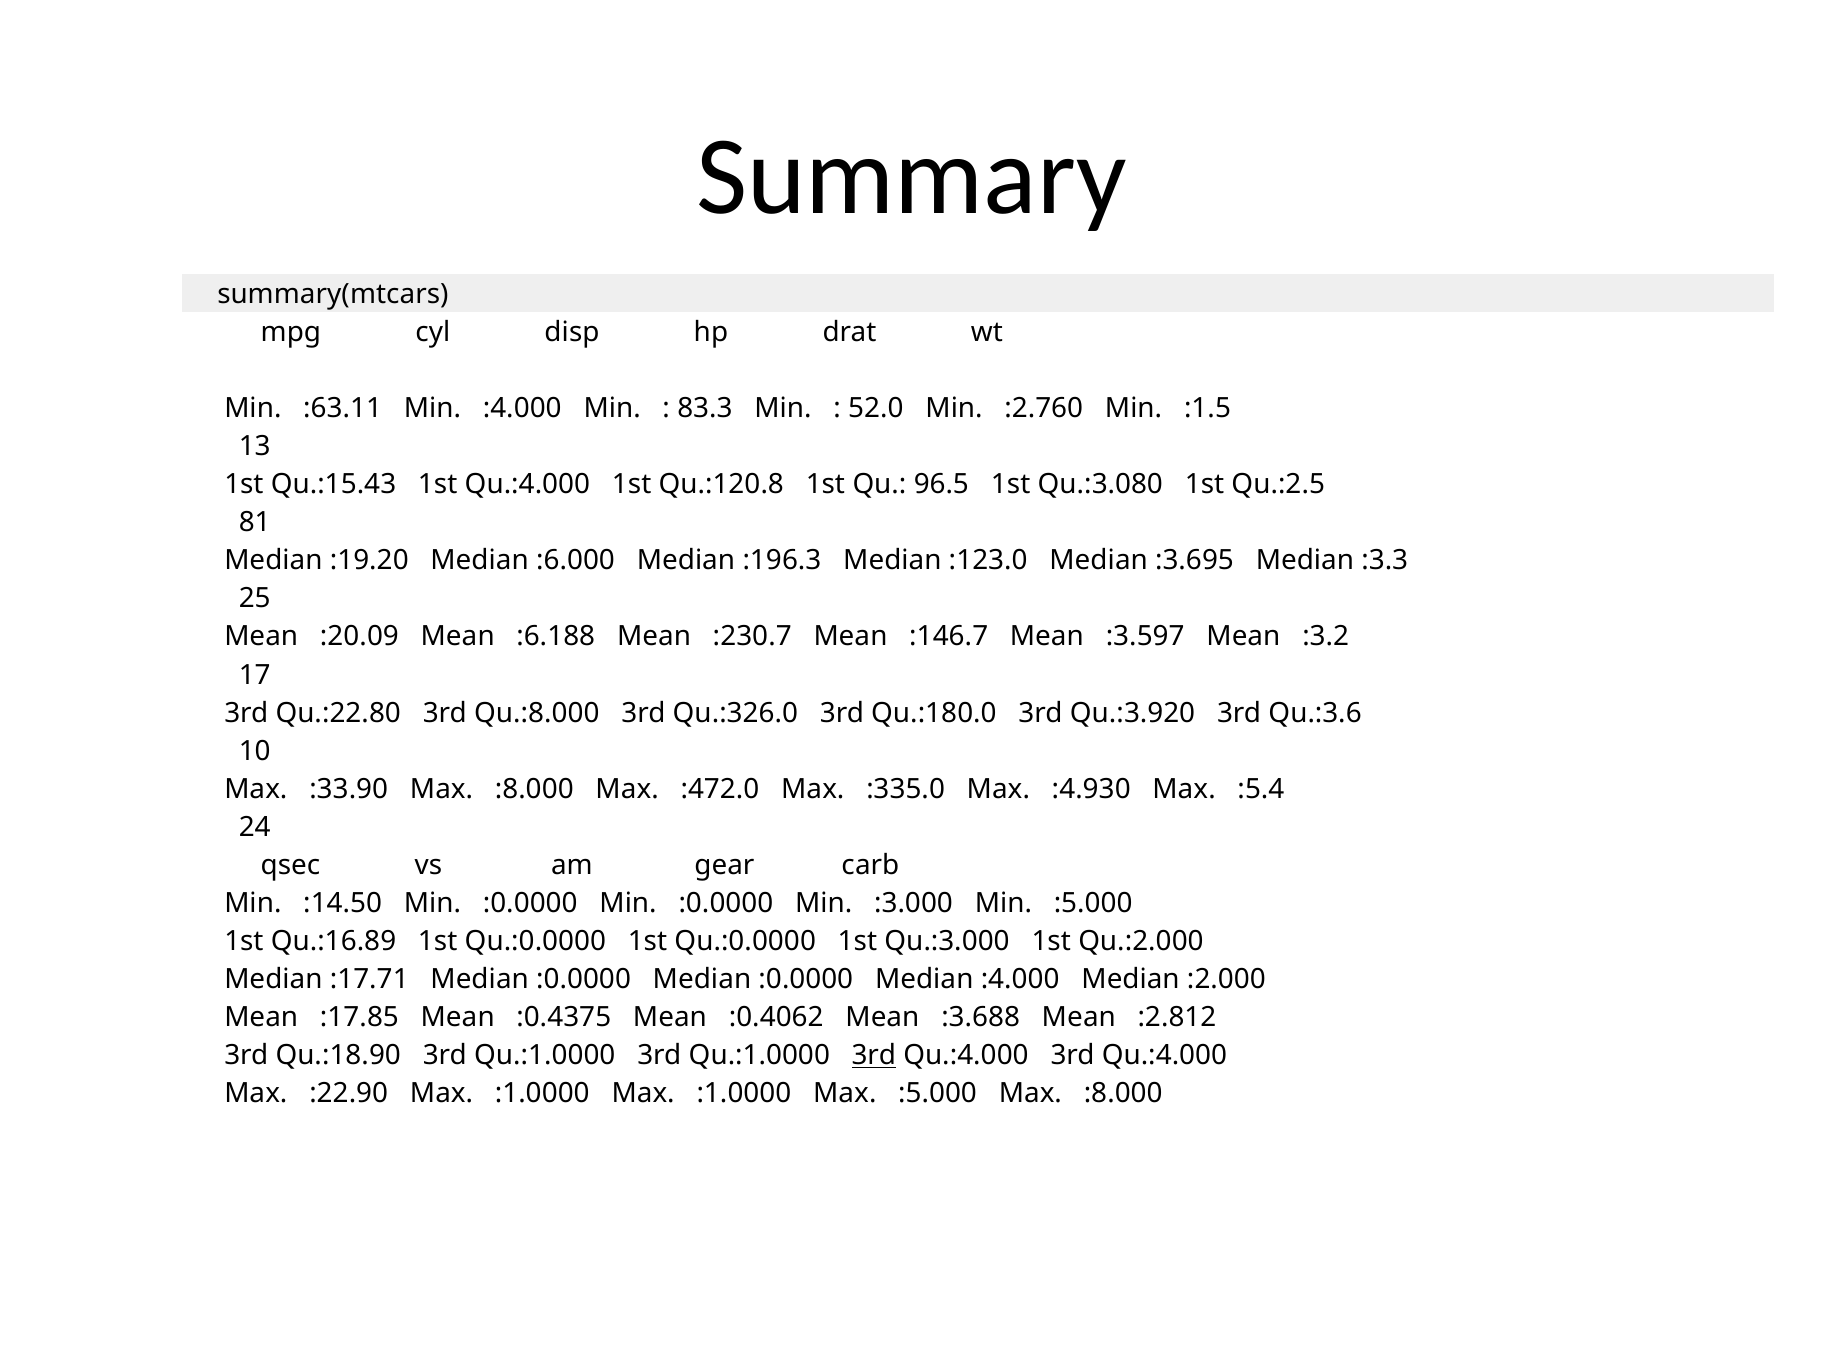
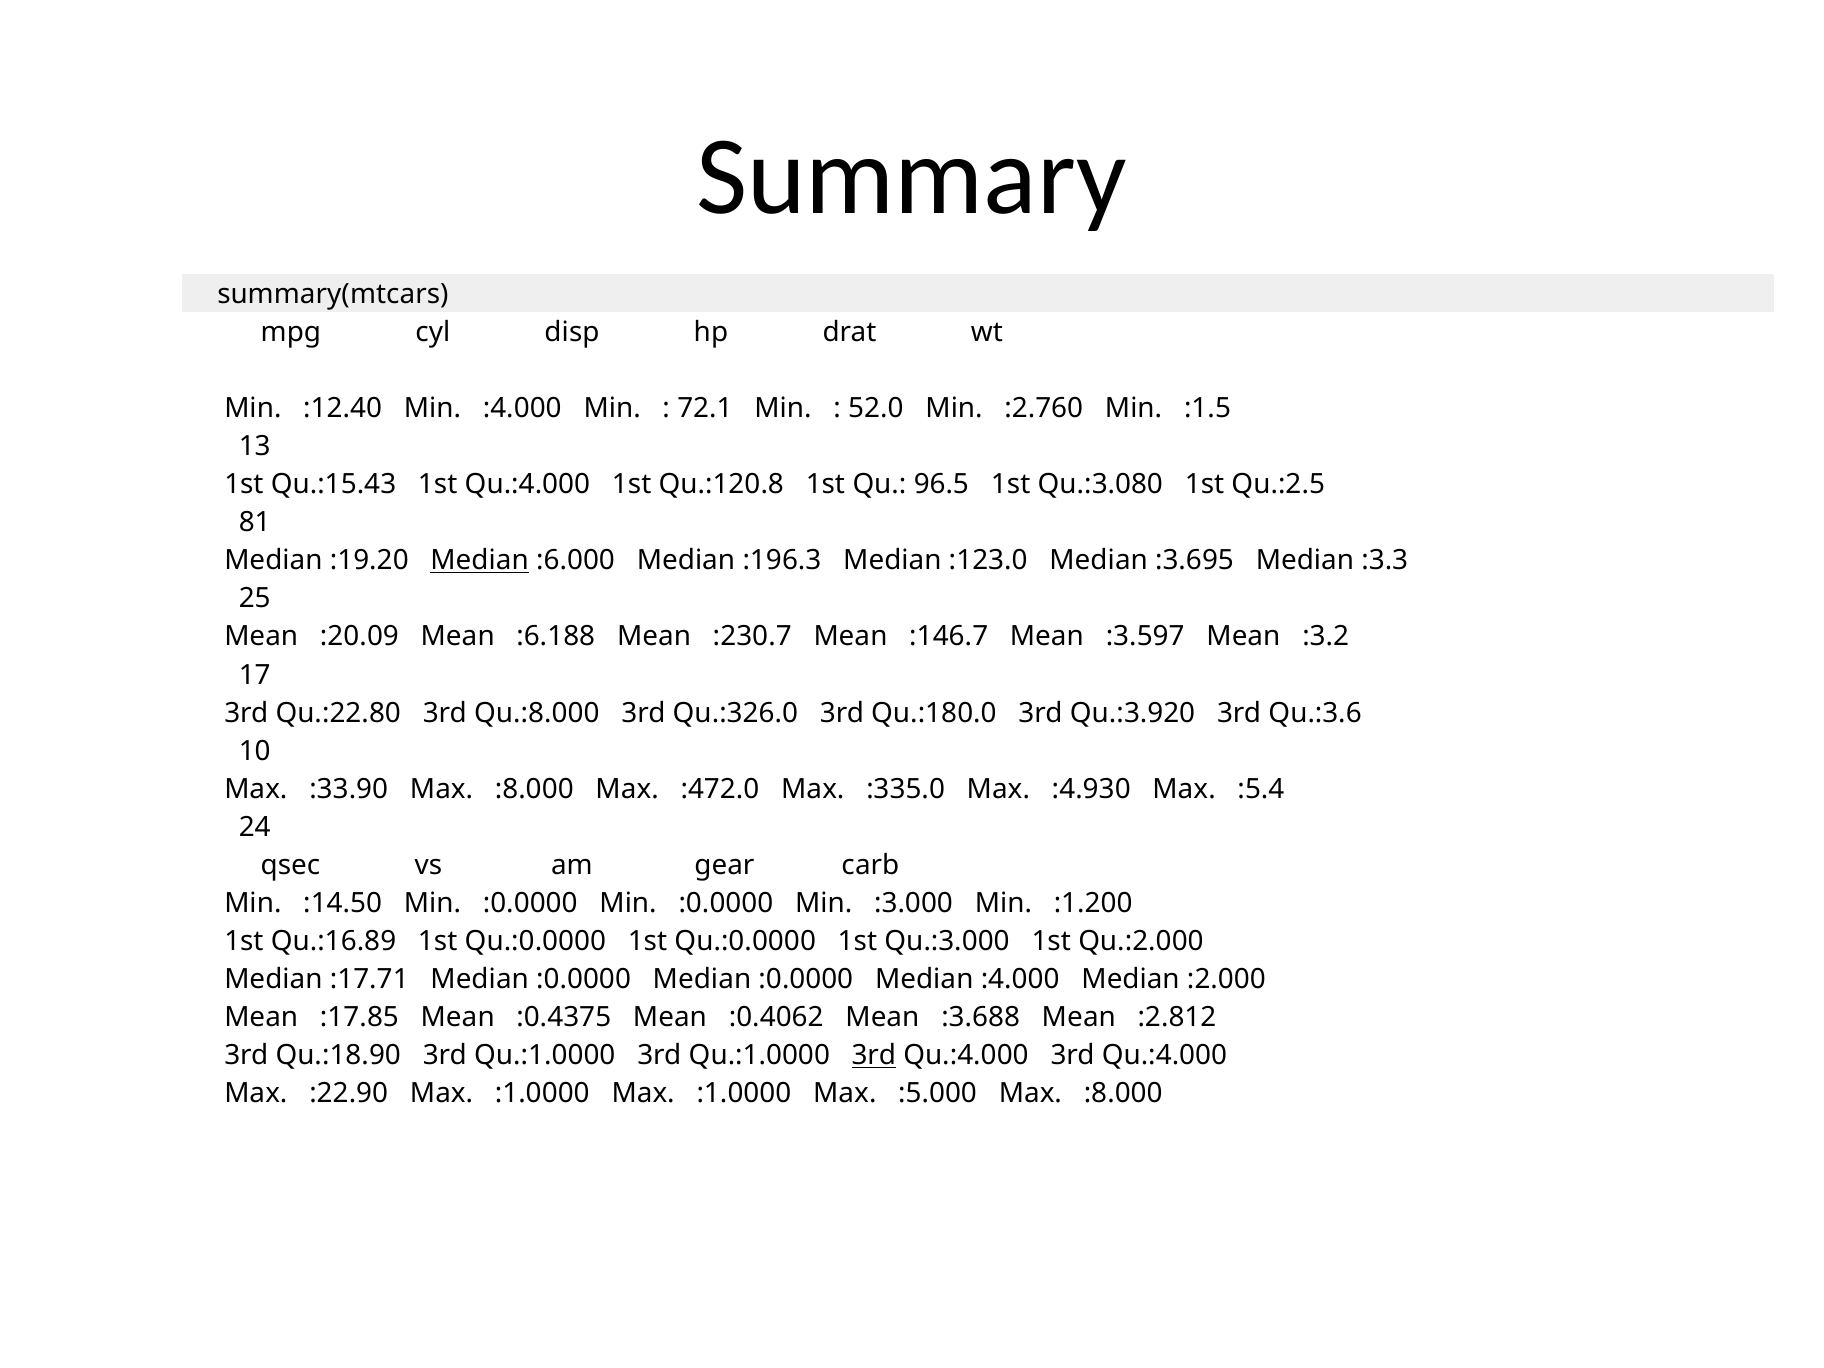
:63.11: :63.11 -> :12.40
83.3: 83.3 -> 72.1
Median at (480, 561) underline: none -> present
Min :5.000: :5.000 -> :1.200
